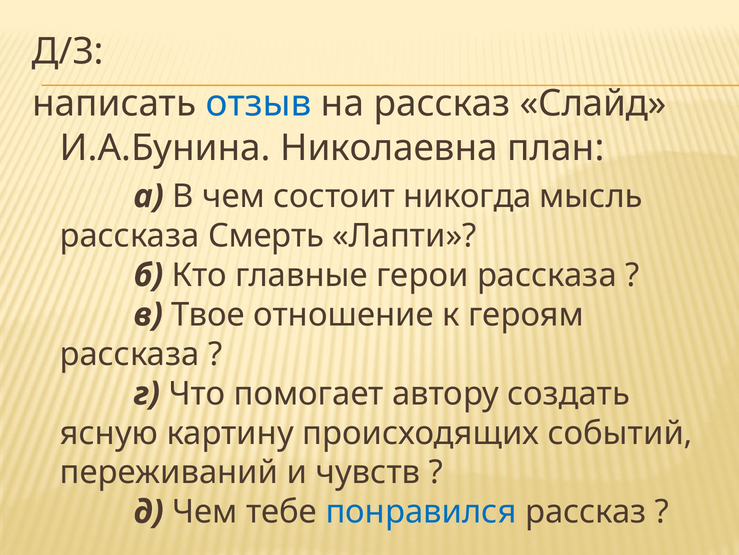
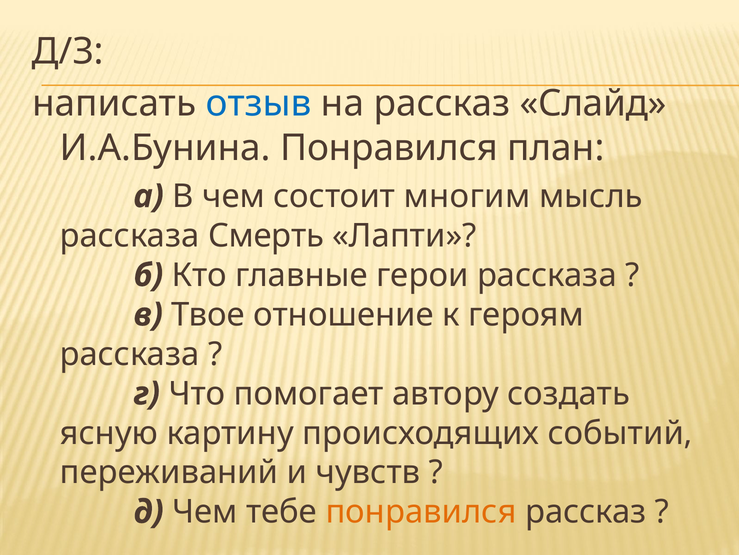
И.А.Бунина Николаевна: Николаевна -> Понравился
никогда: никогда -> многим
понравился at (421, 511) colour: blue -> orange
